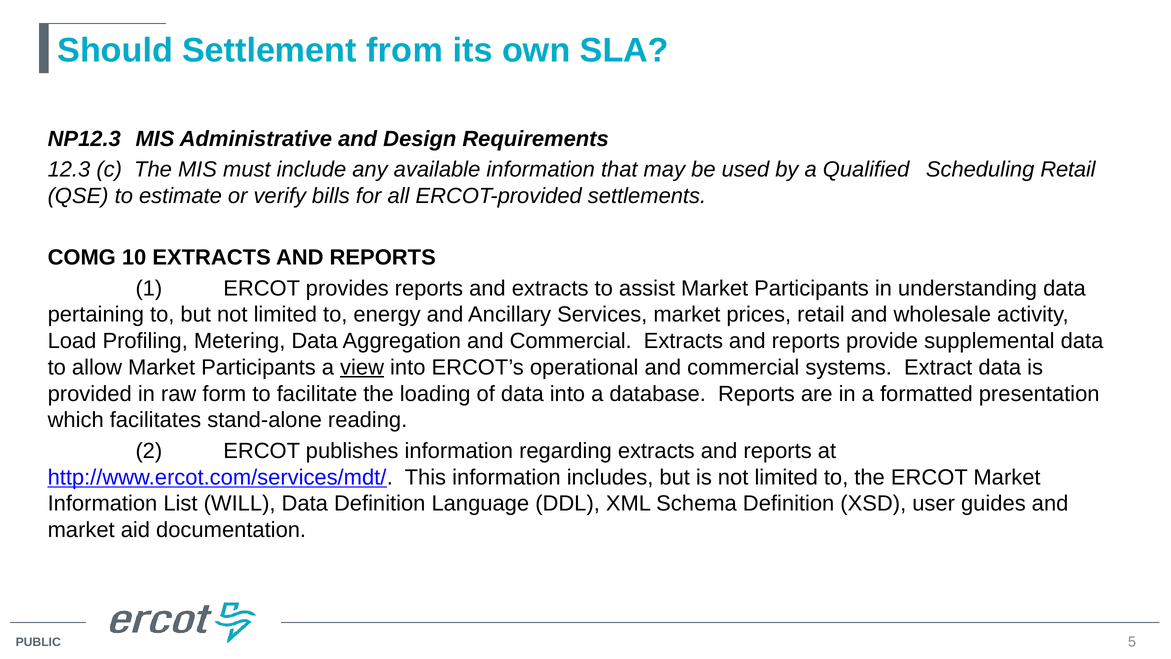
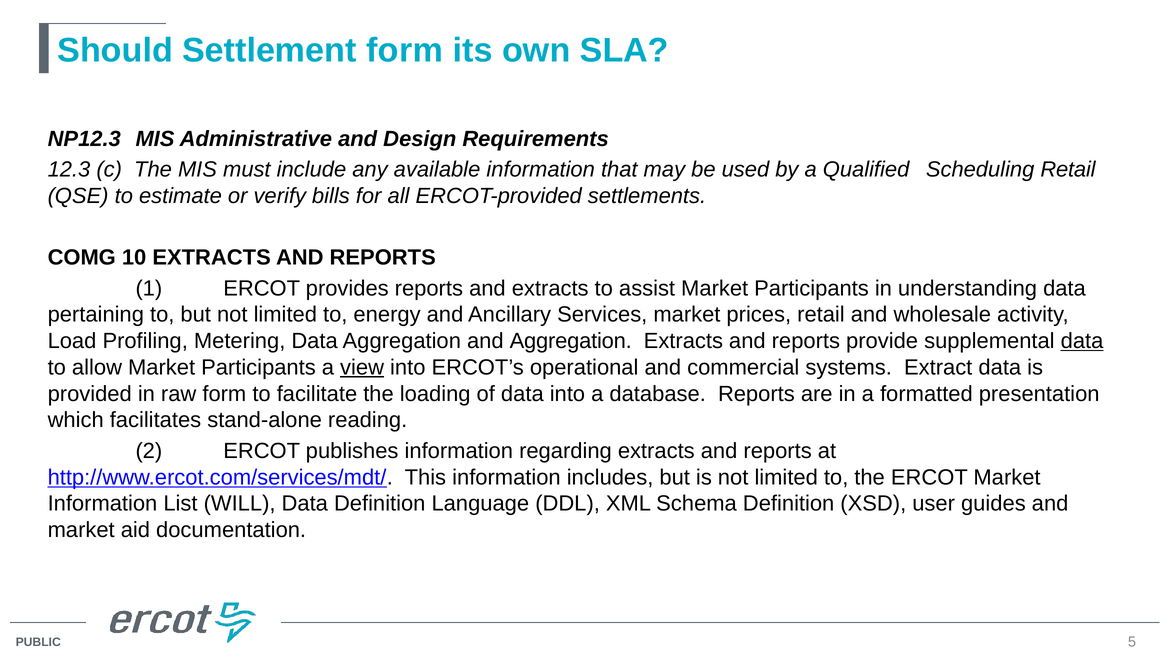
Settlement from: from -> form
Aggregation and Commercial: Commercial -> Aggregation
data at (1082, 341) underline: none -> present
